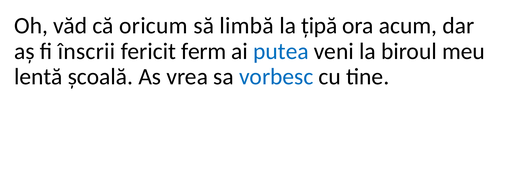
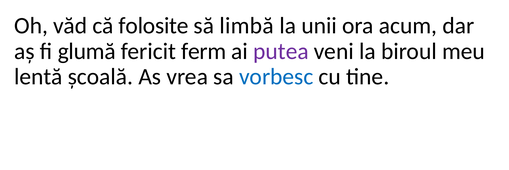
oricum: oricum -> folosite
țipă: țipă -> unii
înscrii: înscrii -> glumă
putea colour: blue -> purple
